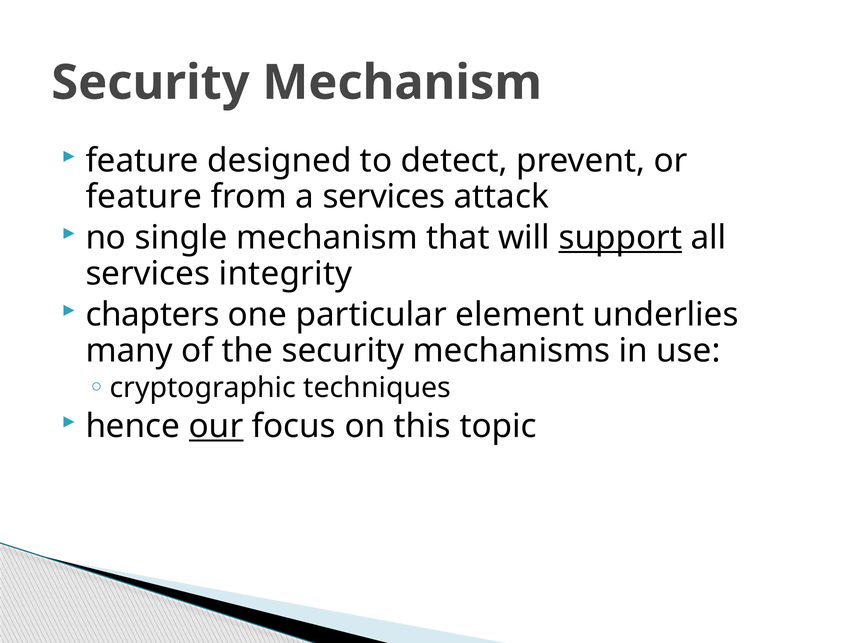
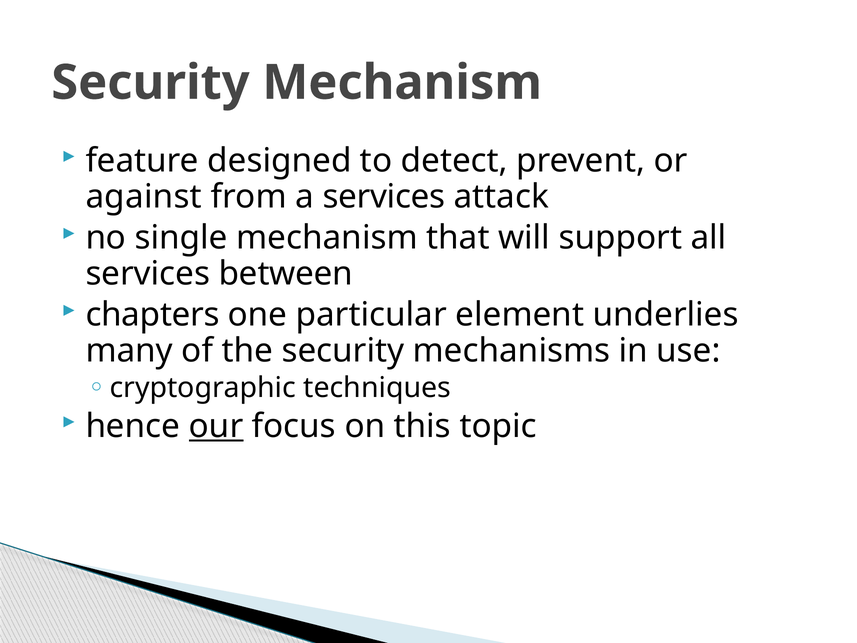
feature at (144, 197): feature -> against
support underline: present -> none
integrity: integrity -> between
